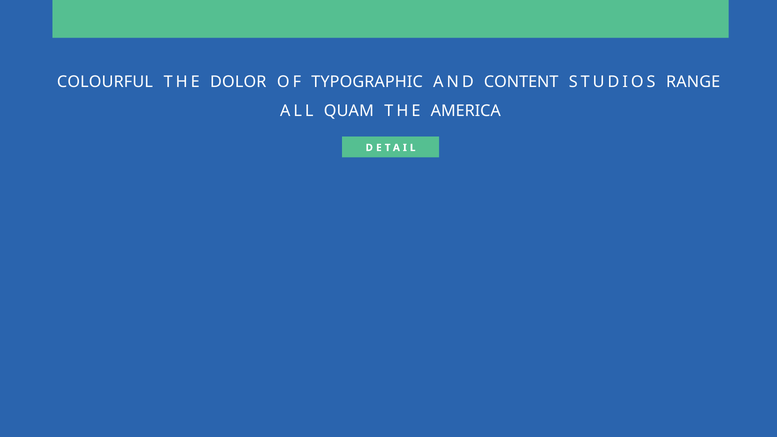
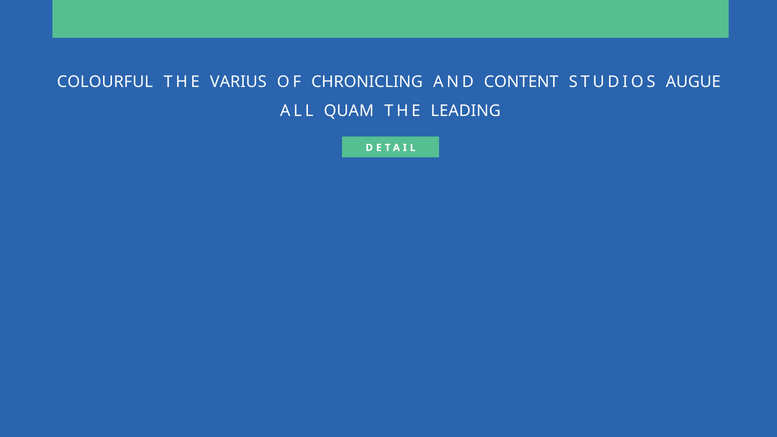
DOLOR: DOLOR -> VARIUS
TYPOGRAPHIC: TYPOGRAPHIC -> CHRONICLING
RANGE: RANGE -> AUGUE
AMERICA: AMERICA -> LEADING
